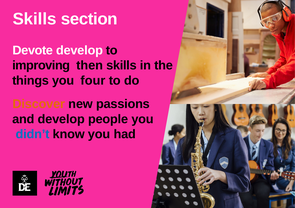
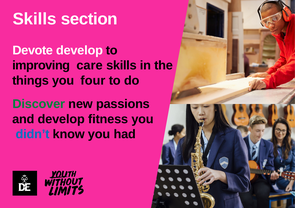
then: then -> care
Discover colour: orange -> green
people: people -> fitness
